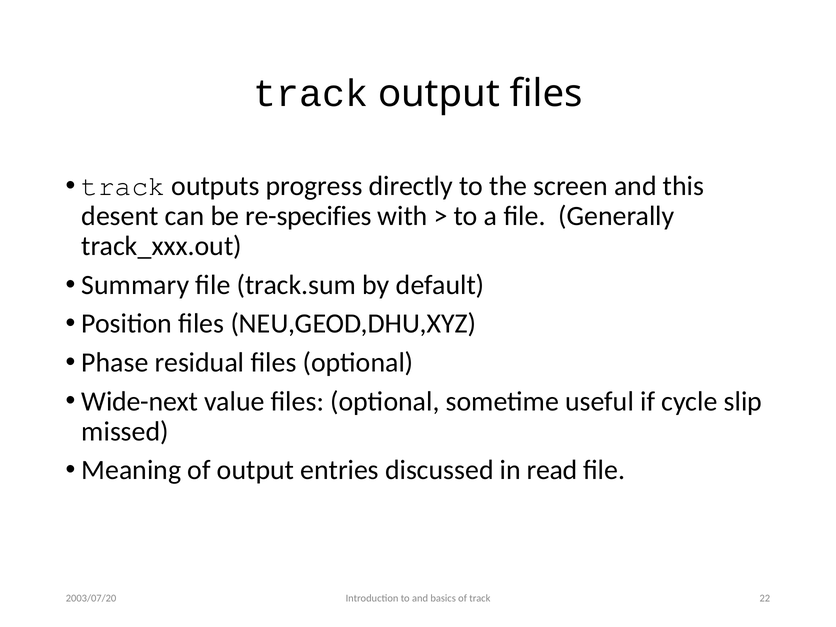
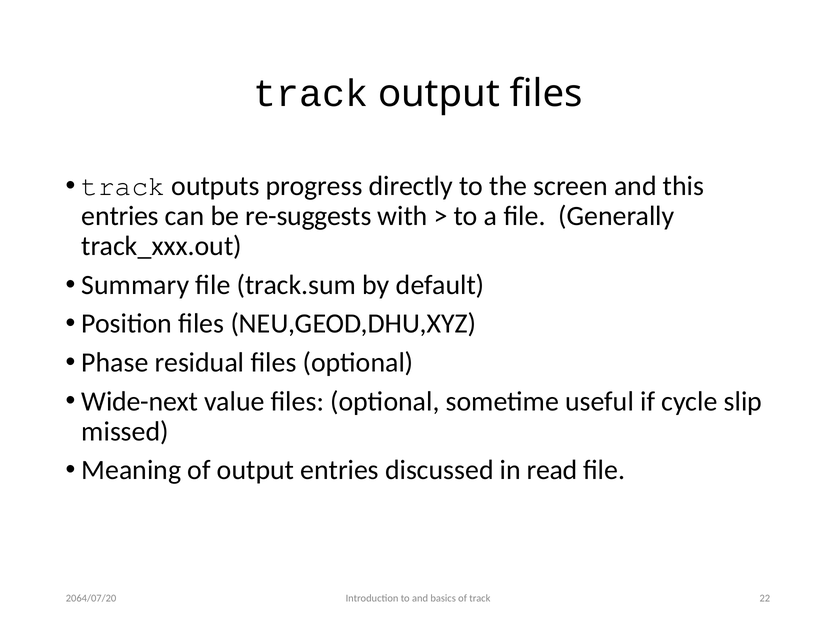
desent at (120, 216): desent -> entries
re-specifies: re-specifies -> re-suggests
2003/07/20: 2003/07/20 -> 2064/07/20
